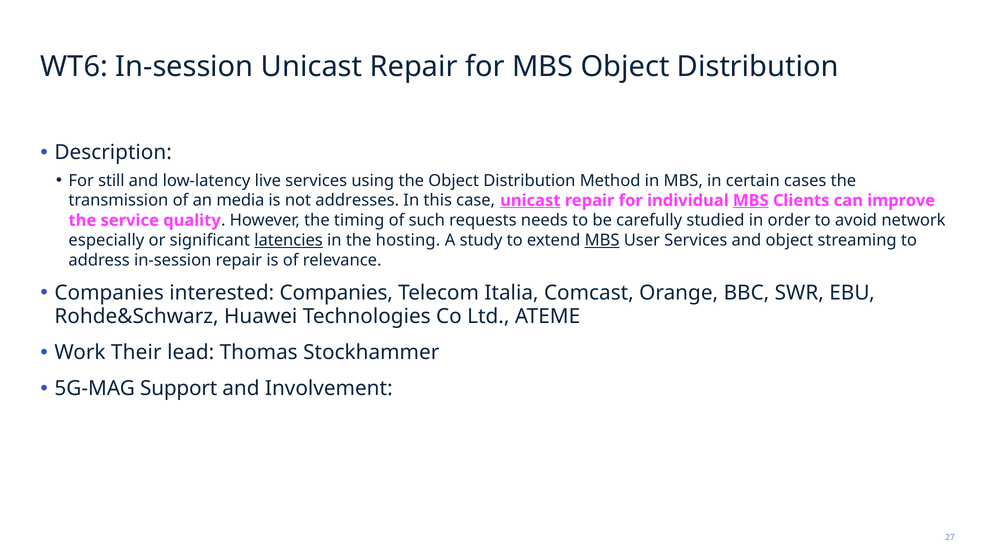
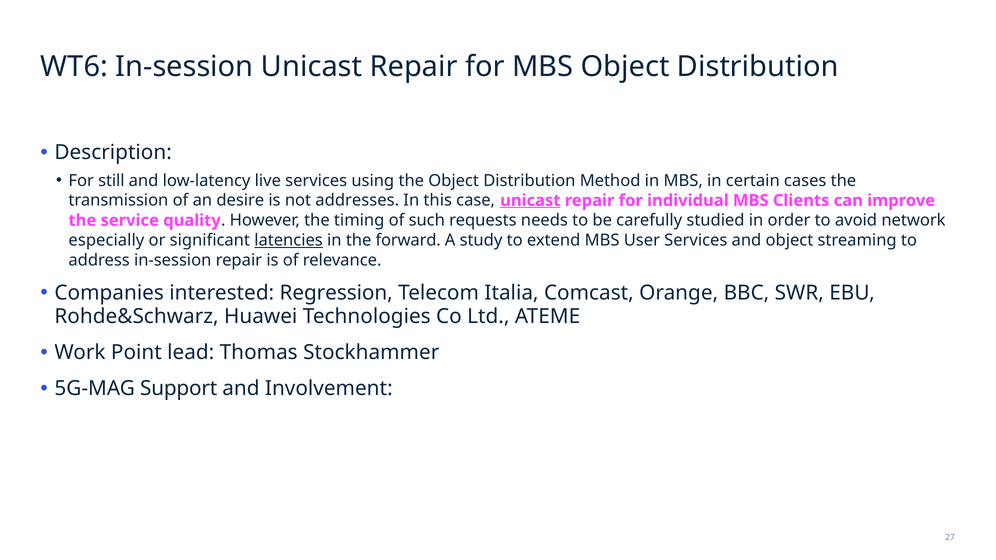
media: media -> desire
MBS at (751, 201) underline: present -> none
hosting: hosting -> forward
MBS at (602, 240) underline: present -> none
interested Companies: Companies -> Regression
Their: Their -> Point
